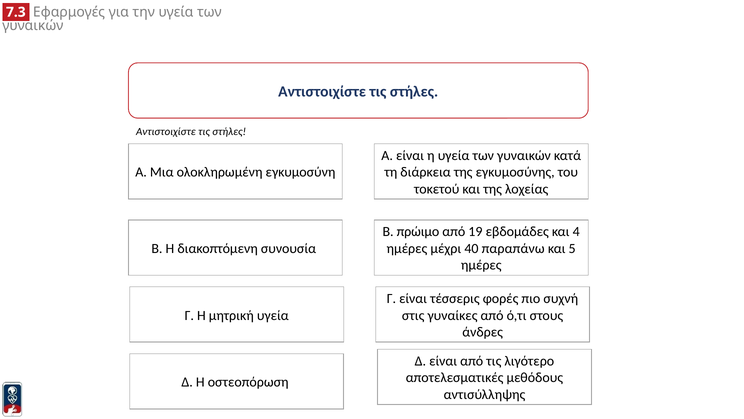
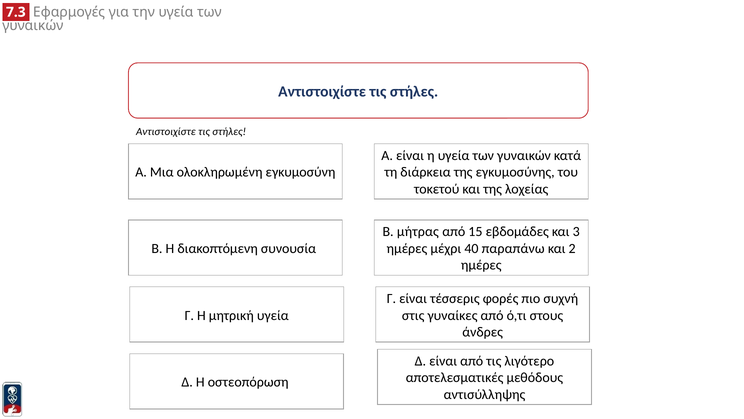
πρώιμο: πρώιμο -> μήτρας
19: 19 -> 15
4: 4 -> 3
5: 5 -> 2
